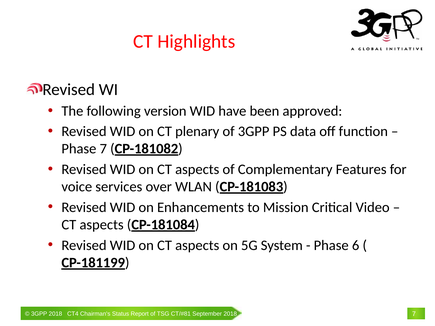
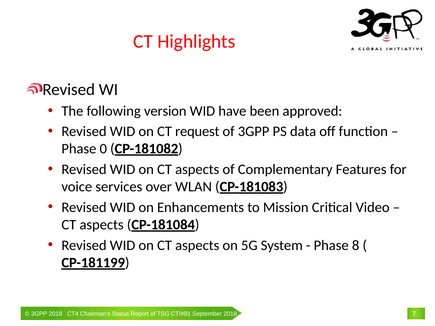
plenary: plenary -> request
Phase 7: 7 -> 0
6: 6 -> 8
